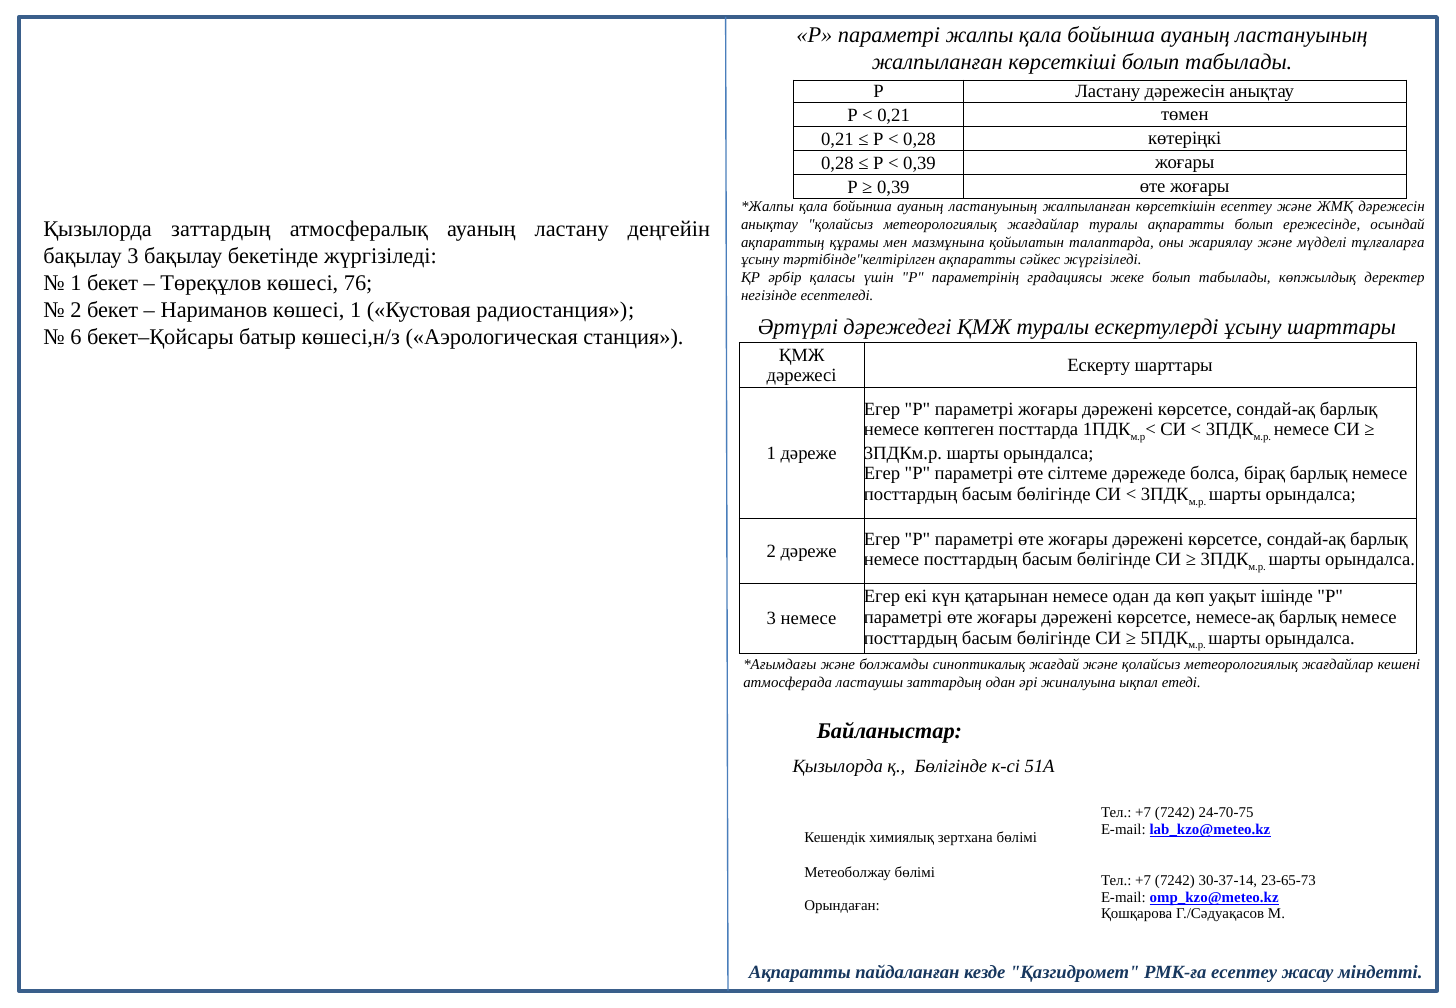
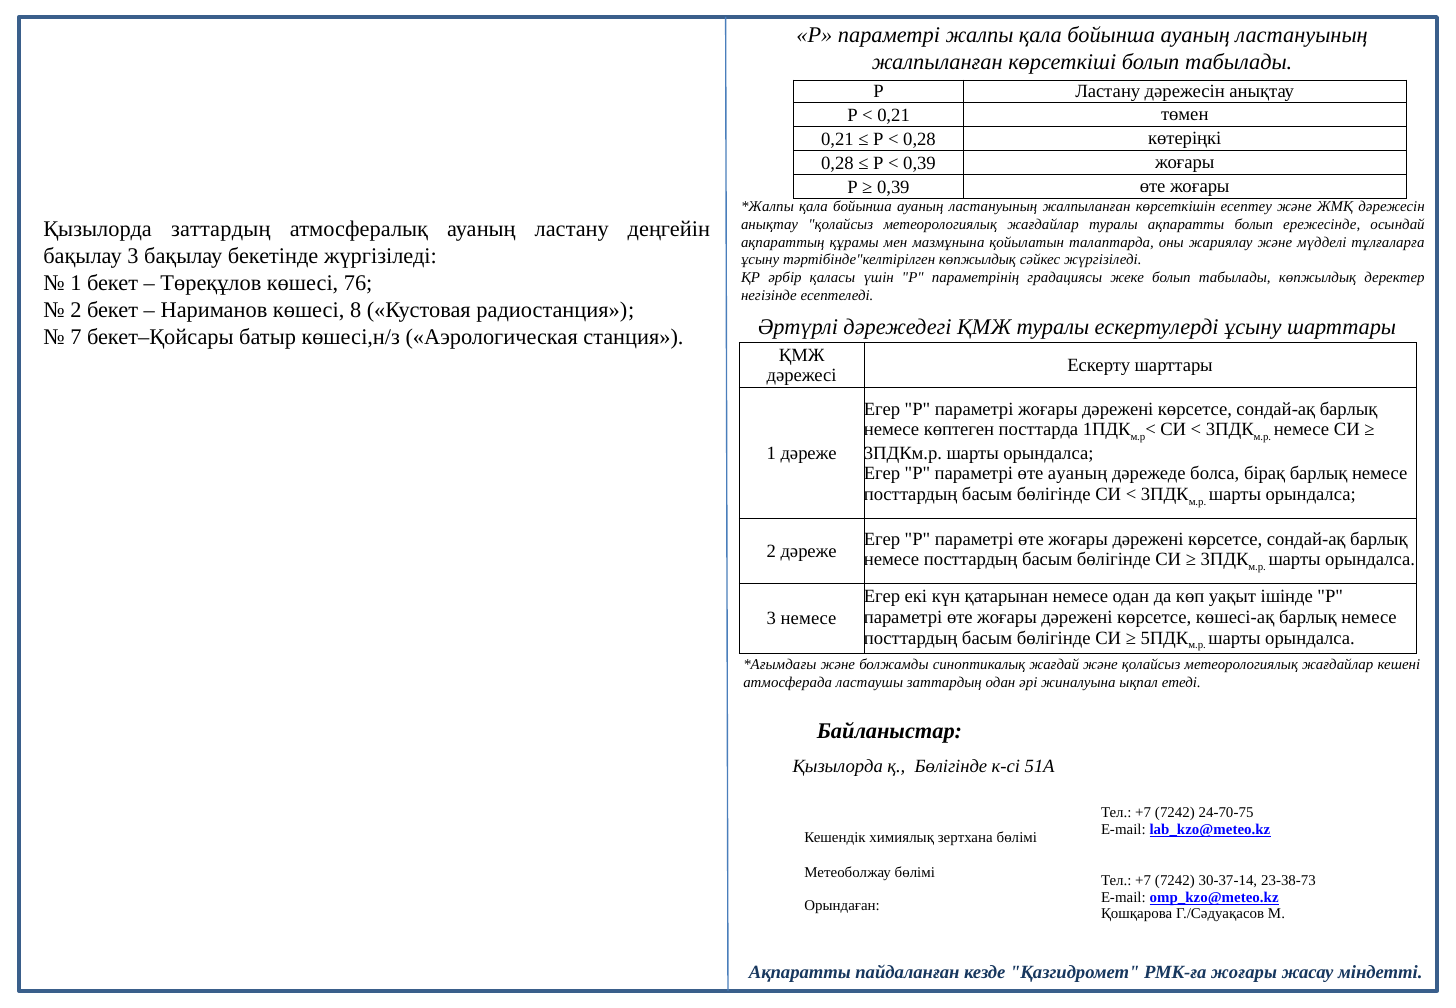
тәртібінде"келтірілген ақпаратты: ақпаратты -> көпжылдық
көшесі 1: 1 -> 8
6: 6 -> 7
өте сілтеме: сілтеме -> ауаның
немесе-ақ: немесе-ақ -> көшесі-ақ
23-65-73: 23-65-73 -> 23-38-73
РМК-ға есептеу: есептеу -> жоғары
